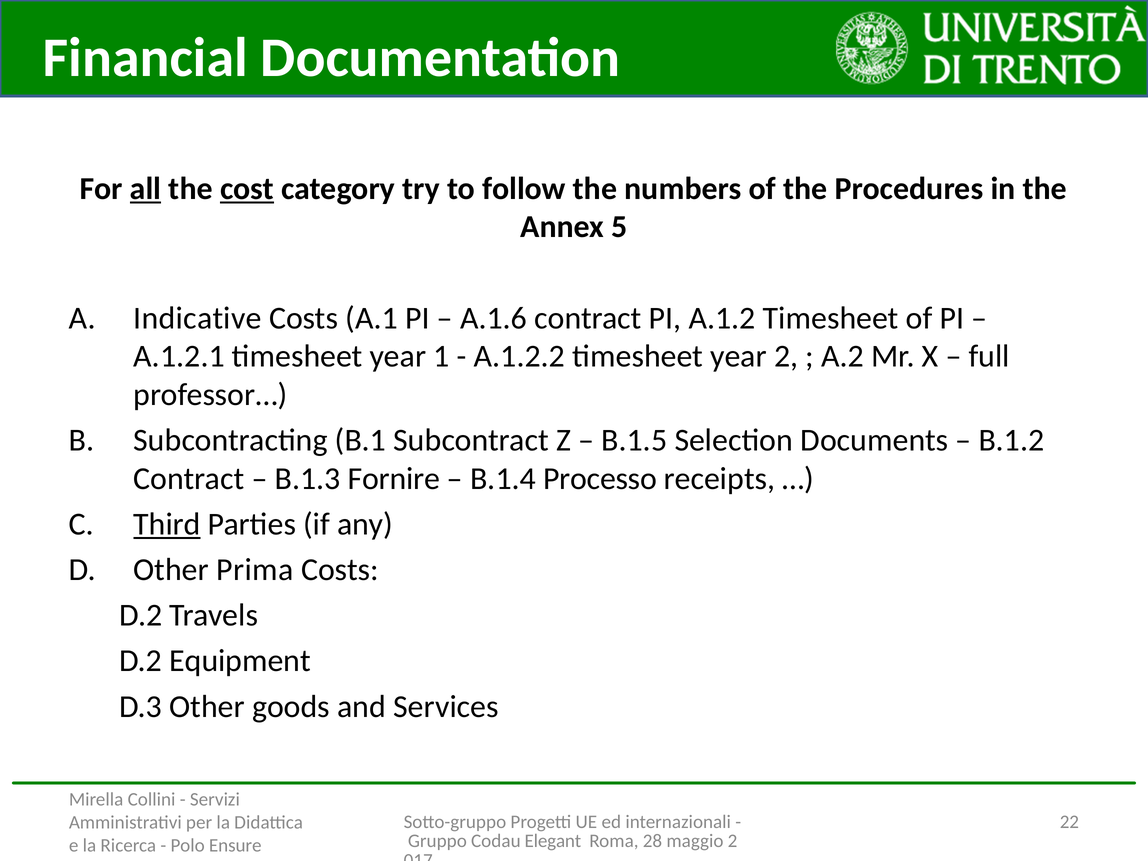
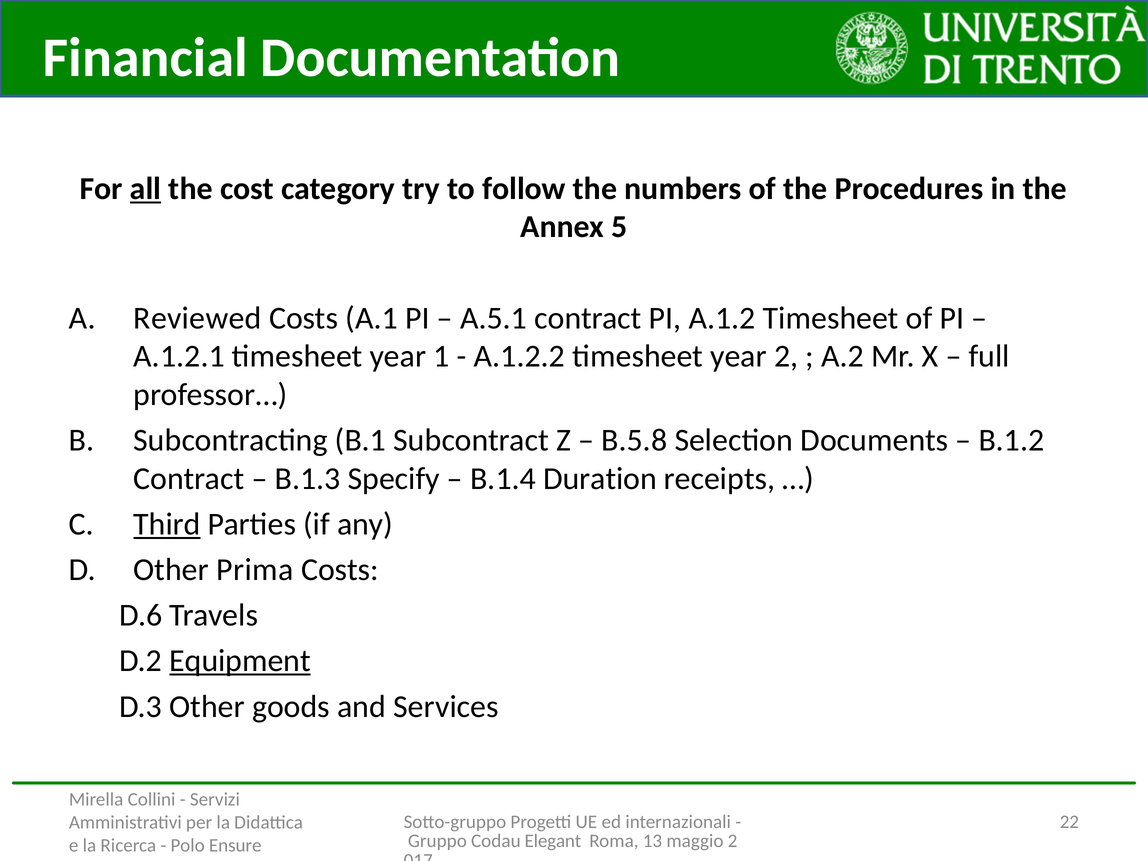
cost underline: present -> none
Indicative: Indicative -> Reviewed
A.1.6: A.1.6 -> A.5.1
B.1.5: B.1.5 -> B.5.8
Fornire: Fornire -> Specify
Processo: Processo -> Duration
D.2 at (141, 615): D.2 -> D.6
Equipment underline: none -> present
28: 28 -> 13
